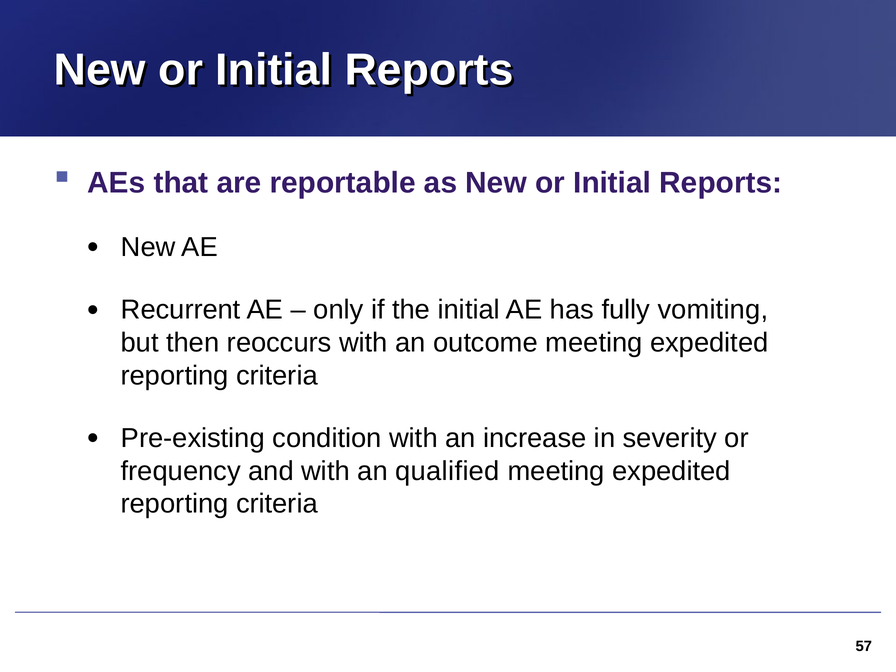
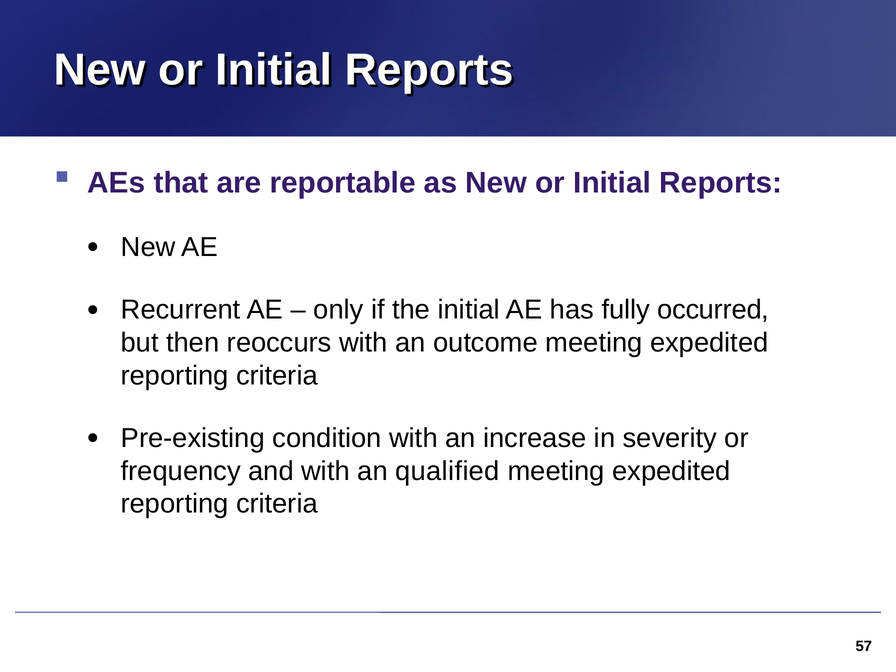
vomiting: vomiting -> occurred
